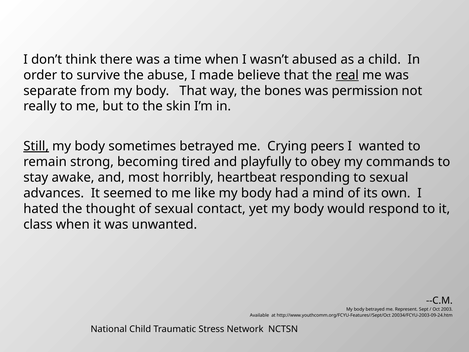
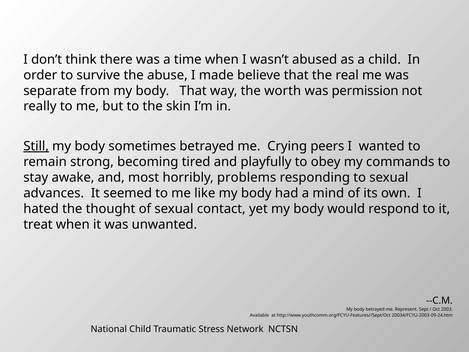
real underline: present -> none
bones: bones -> worth
heartbeat: heartbeat -> problems
class: class -> treat
